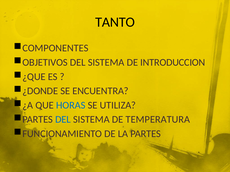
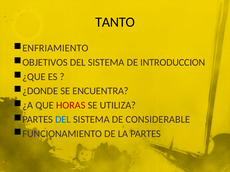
COMPONENTES: COMPONENTES -> ENFRIAMIENTO
HORAS colour: blue -> red
TEMPERATURA: TEMPERATURA -> CONSIDERABLE
